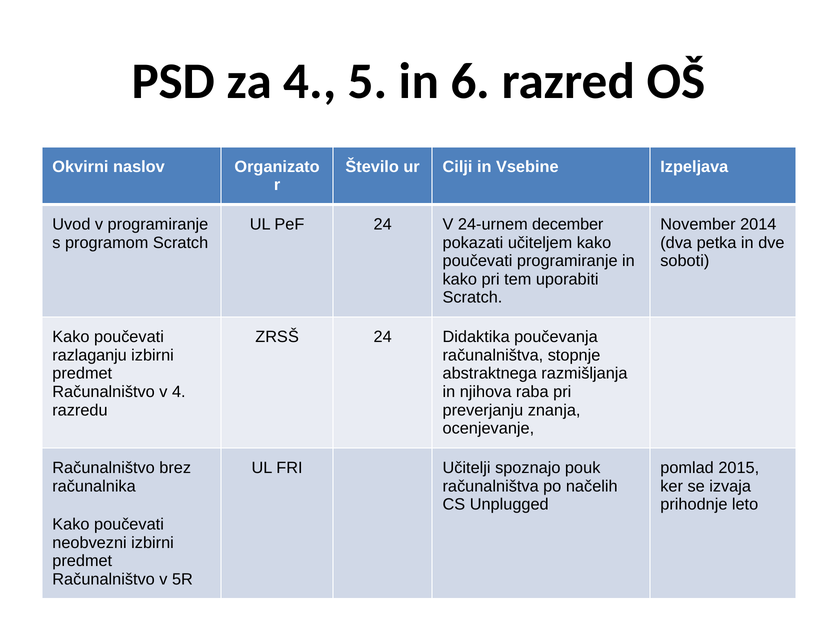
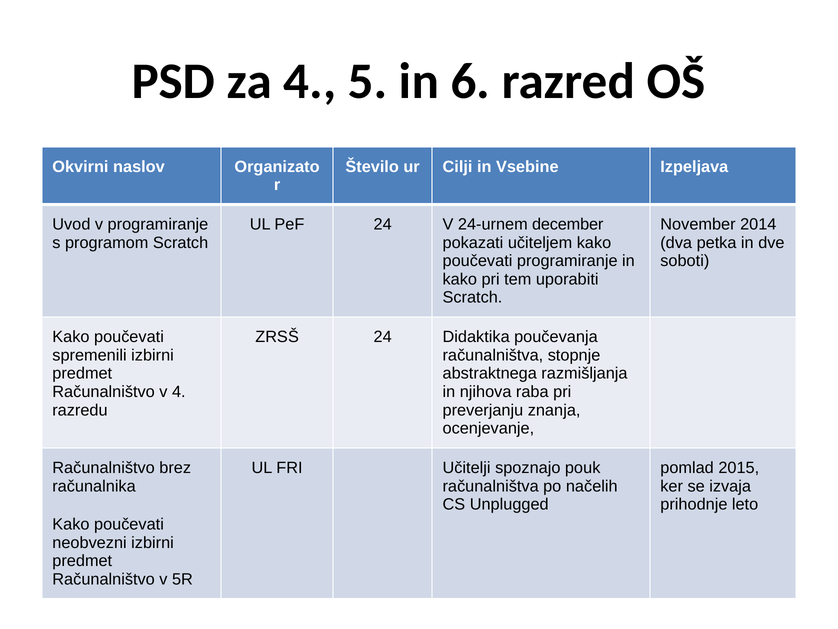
razlaganju: razlaganju -> spremenili
